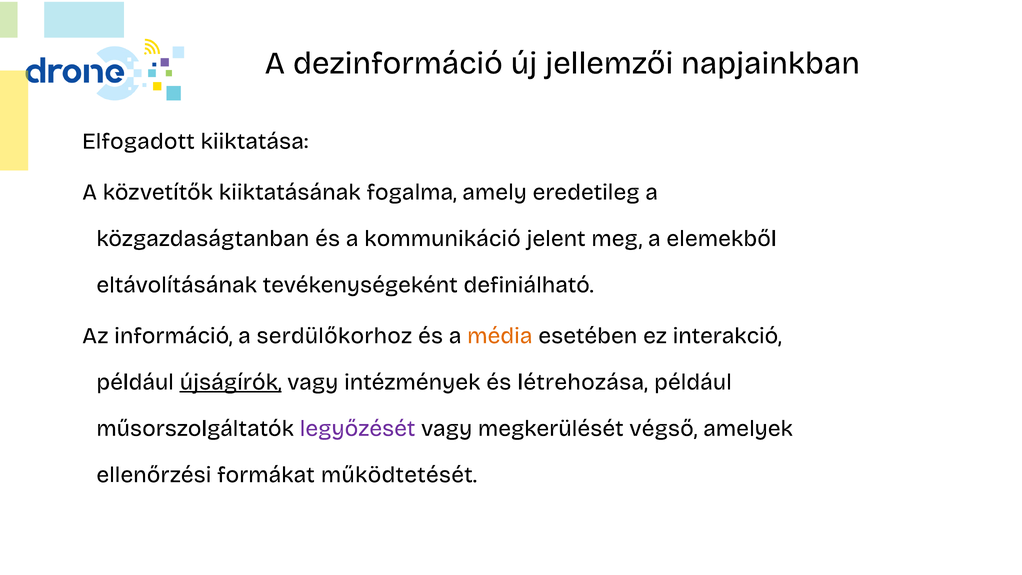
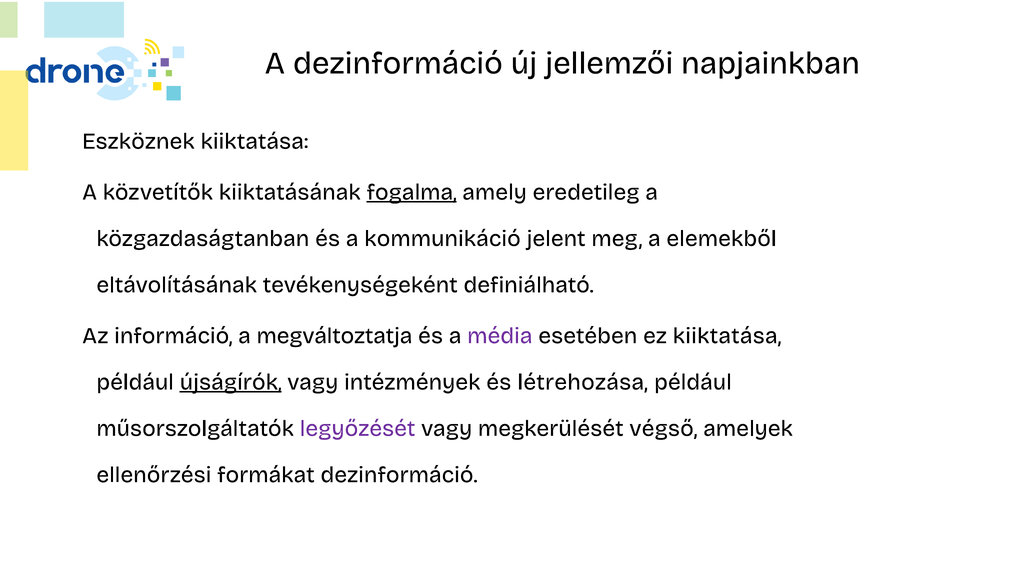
Elfogadott: Elfogadott -> Eszköznek
fogalma underline: none -> present
serdülőkorhoz: serdülőkorhoz -> megváltoztatja
média colour: orange -> purple
ez interakció: interakció -> kiiktatása
formákat működtetését: működtetését -> dezinformáció
